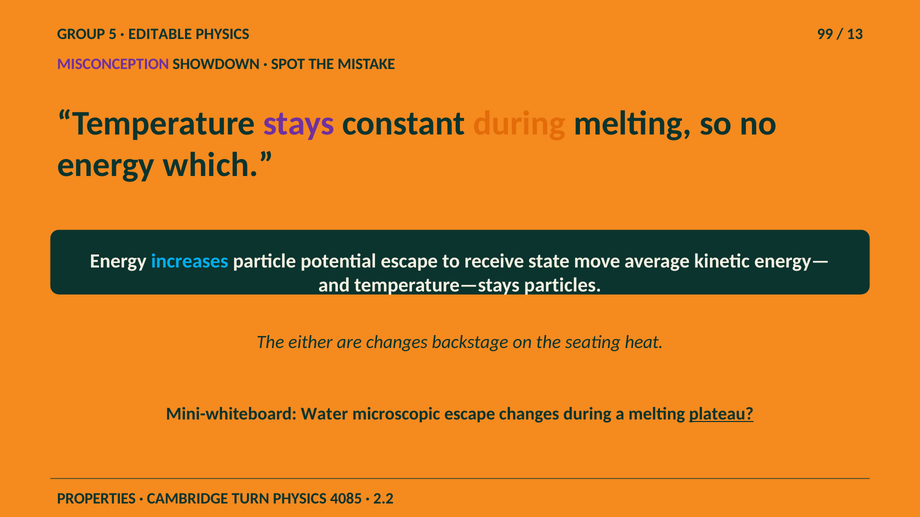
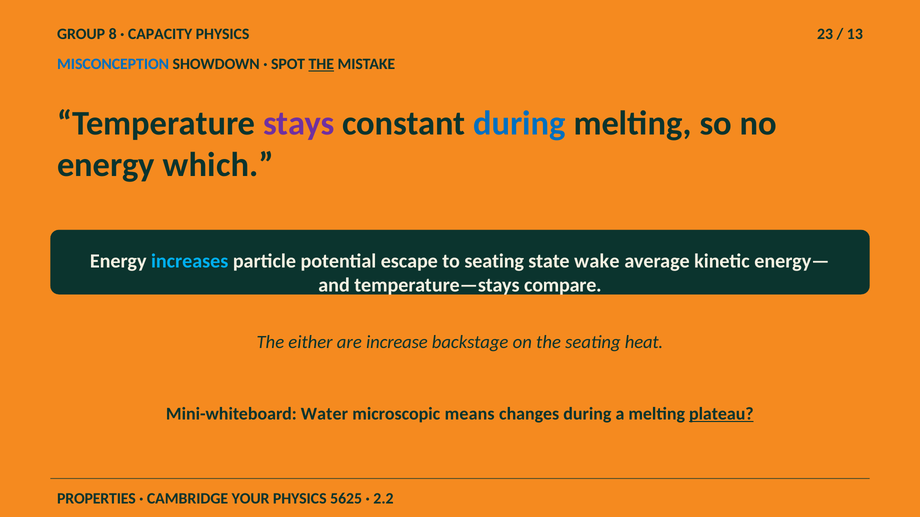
5: 5 -> 8
EDITABLE: EDITABLE -> CAPACITY
99: 99 -> 23
MISCONCEPTION colour: purple -> blue
THE at (321, 64) underline: none -> present
during at (519, 124) colour: orange -> blue
to receive: receive -> seating
move: move -> wake
particles: particles -> compare
are changes: changes -> increase
microscopic escape: escape -> means
TURN: TURN -> YOUR
4085: 4085 -> 5625
